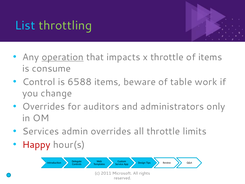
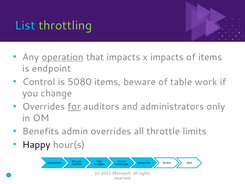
x throttle: throttle -> impacts
consume: consume -> endpoint
6588: 6588 -> 5080
for underline: none -> present
Services: Services -> Benefits
Happy colour: red -> black
